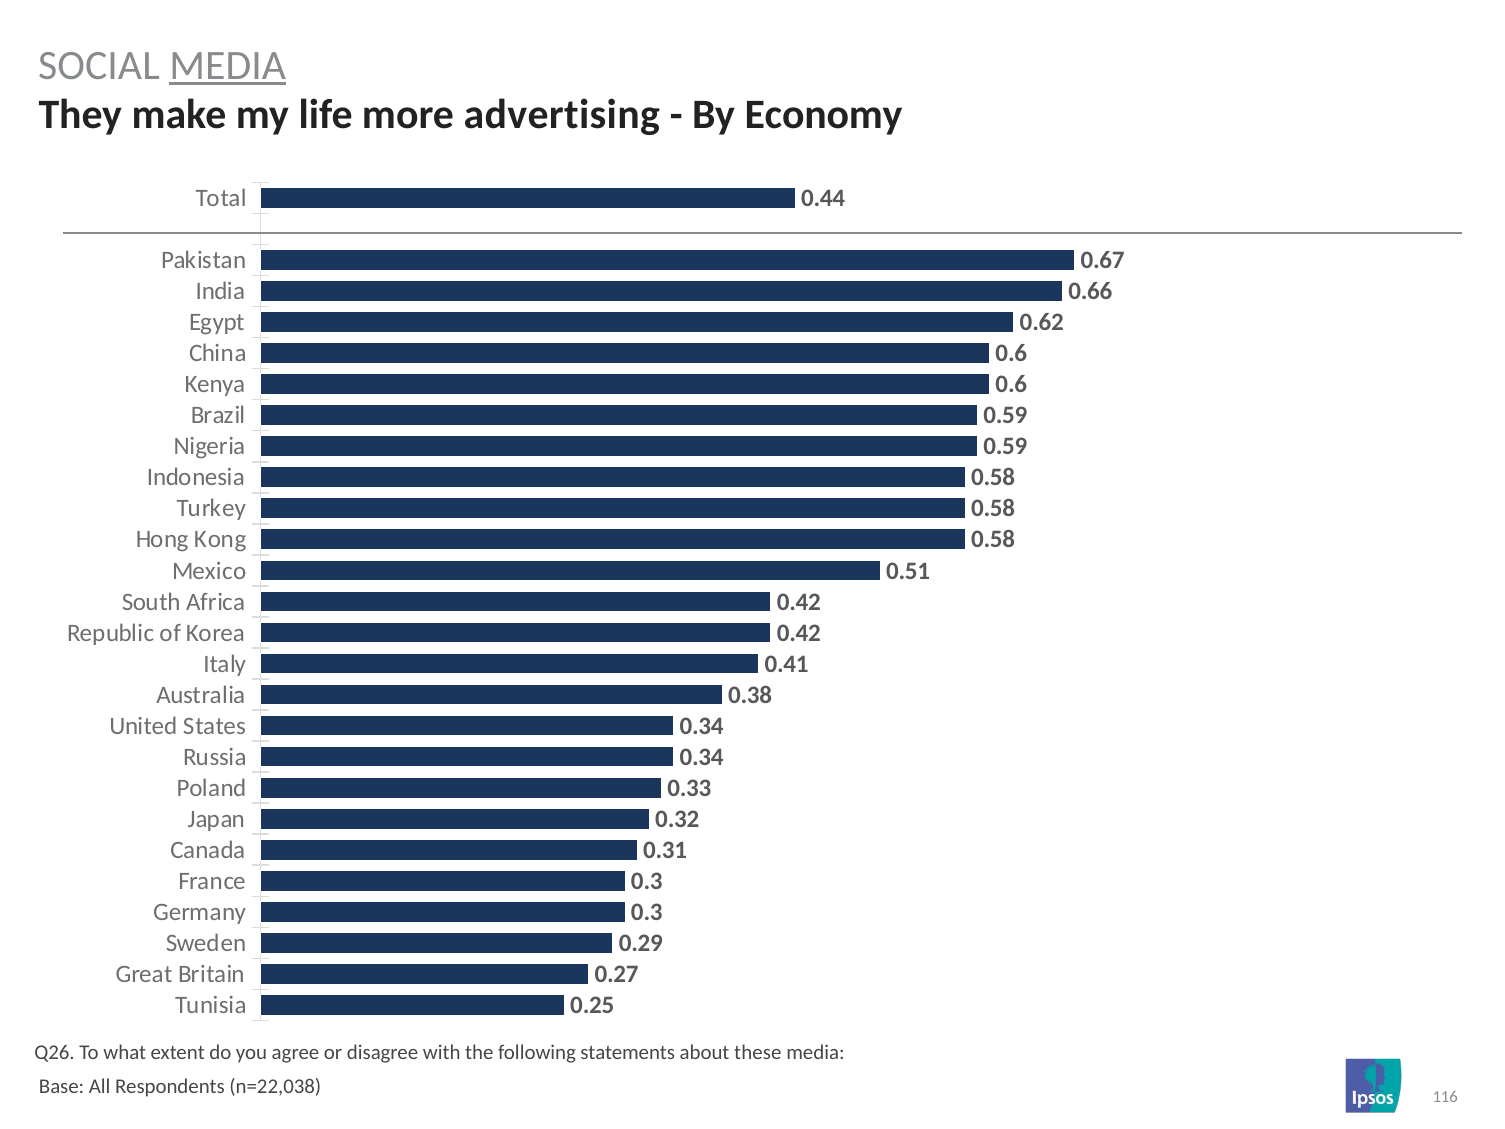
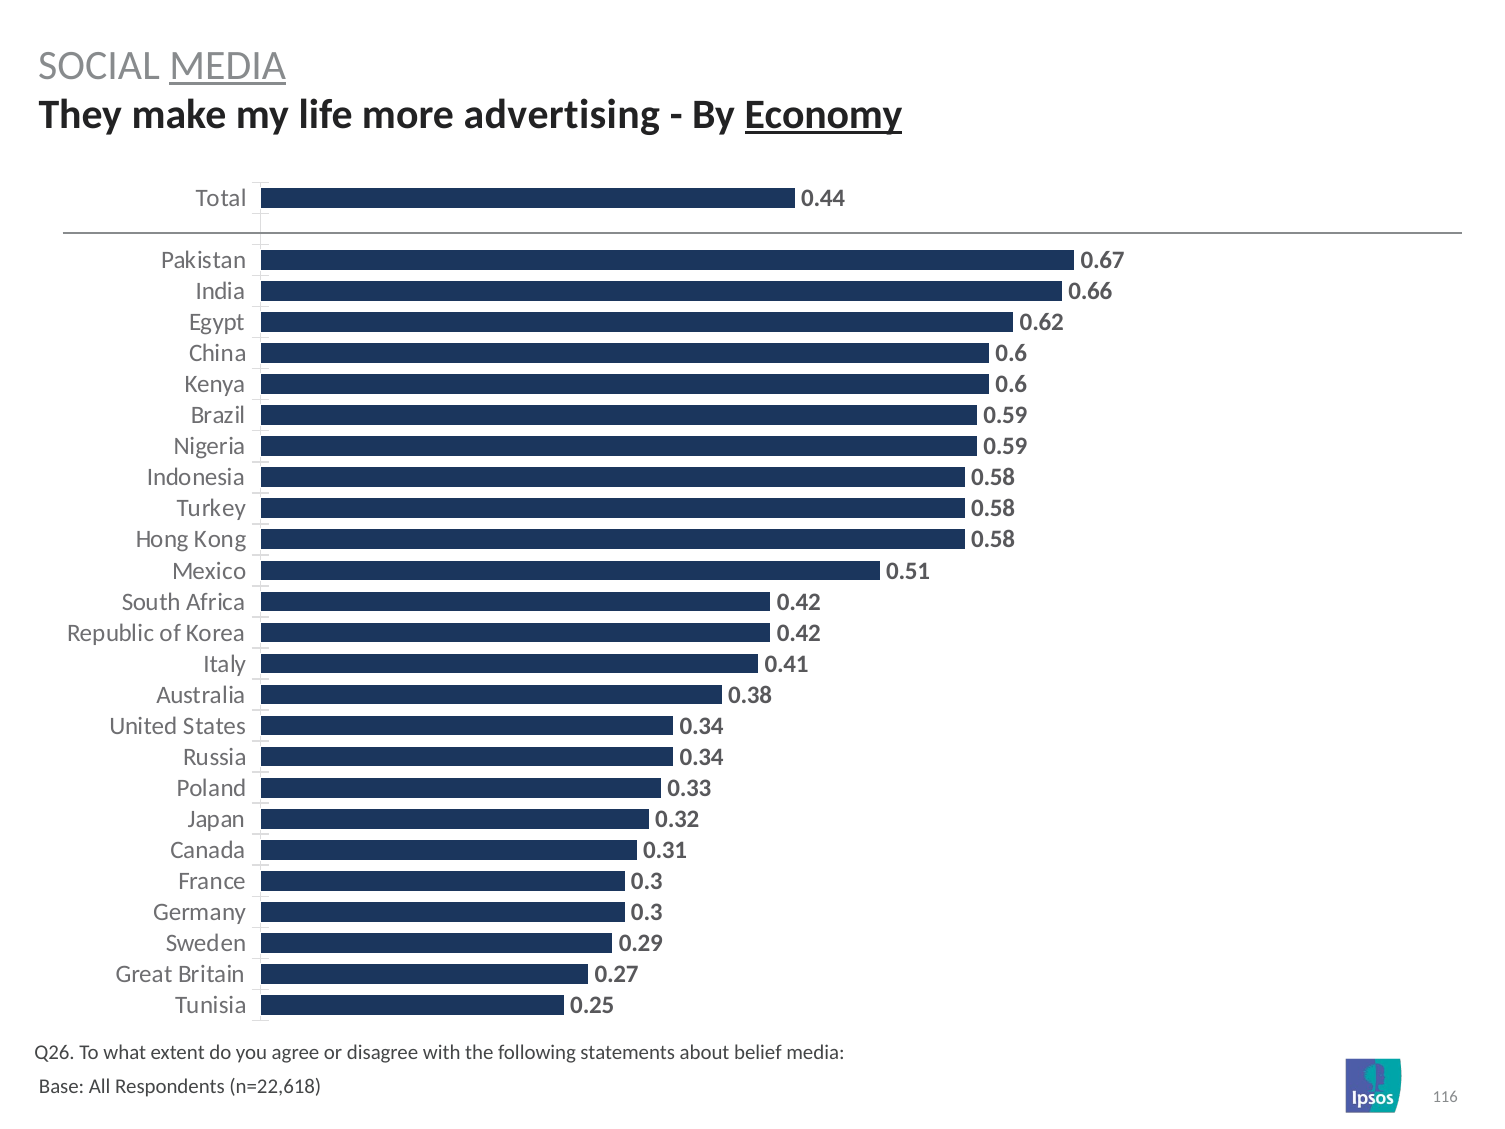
Economy underline: none -> present
these: these -> belief
n=22,038: n=22,038 -> n=22,618
